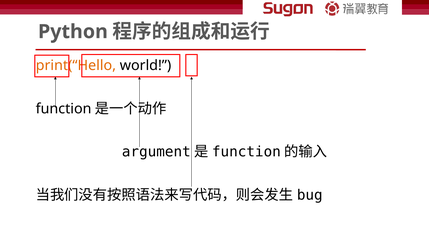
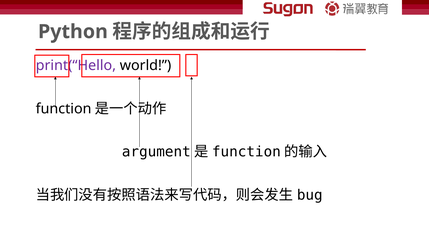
print(“Hello colour: orange -> purple
